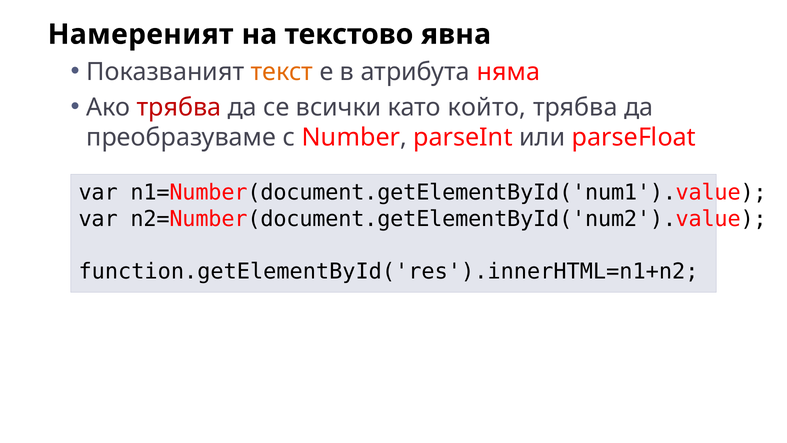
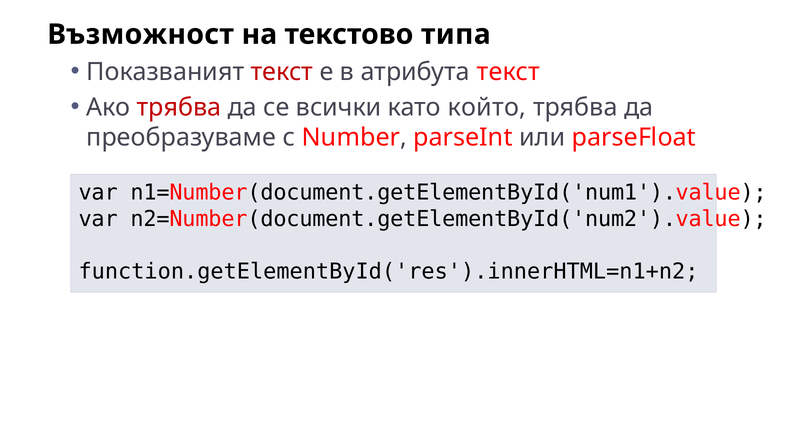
Намереният: Намереният -> Възможност
явна: явна -> типа
текст at (282, 72) colour: orange -> red
атрибута няма: няма -> текст
